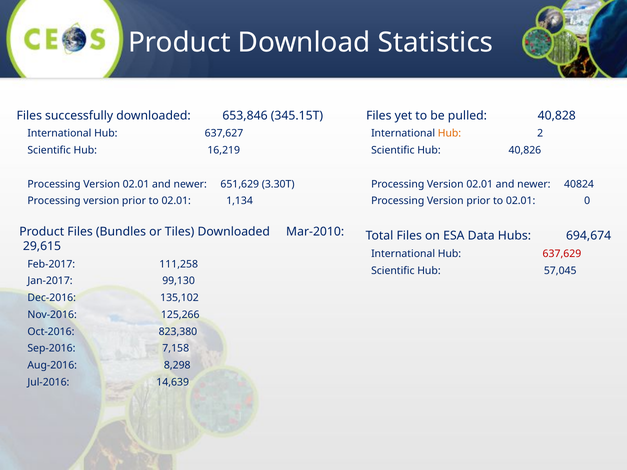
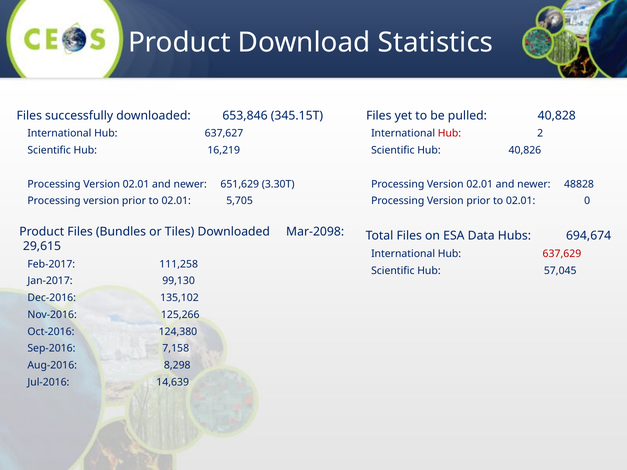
Hub at (449, 134) colour: orange -> red
40824: 40824 -> 48828
1,134: 1,134 -> 5,705
Mar-2010: Mar-2010 -> Mar-2098
823,380: 823,380 -> 124,380
